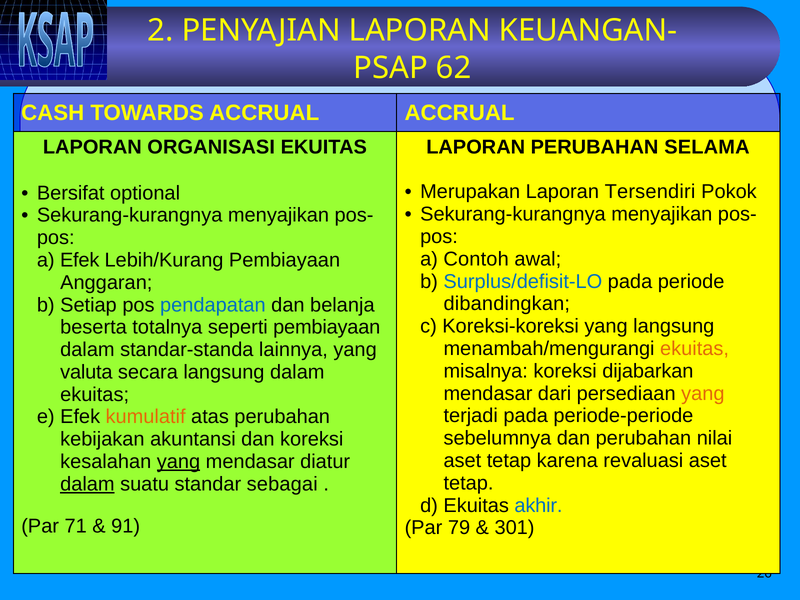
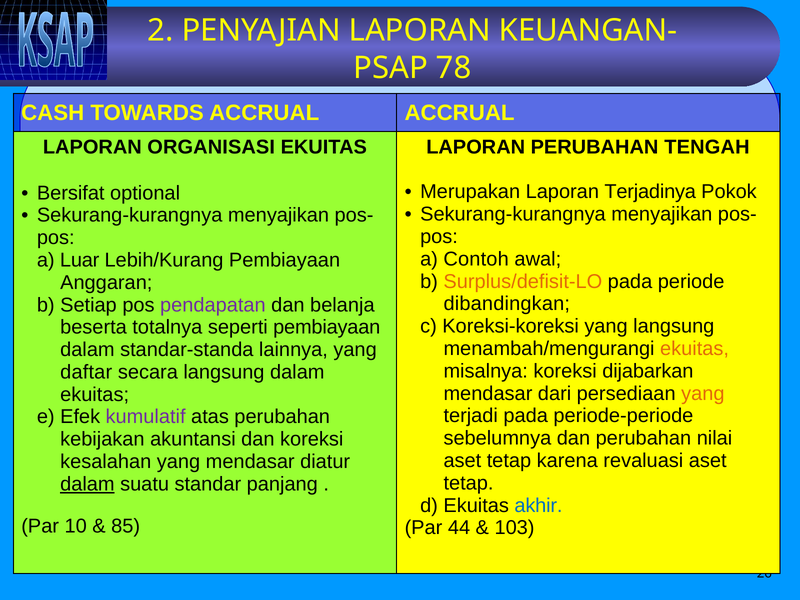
62: 62 -> 78
SELAMA: SELAMA -> TENGAH
Tersendiri: Tersendiri -> Terjadinya
a Efek: Efek -> Luar
Surplus/defisit-LO colour: blue -> orange
pendapatan colour: blue -> purple
valuta: valuta -> daftar
kumulatif colour: orange -> purple
yang at (179, 462) underline: present -> none
sebagai: sebagai -> panjang
71: 71 -> 10
91: 91 -> 85
79: 79 -> 44
301: 301 -> 103
